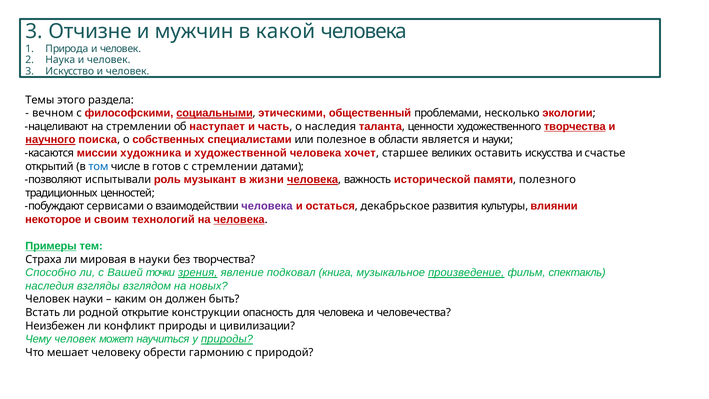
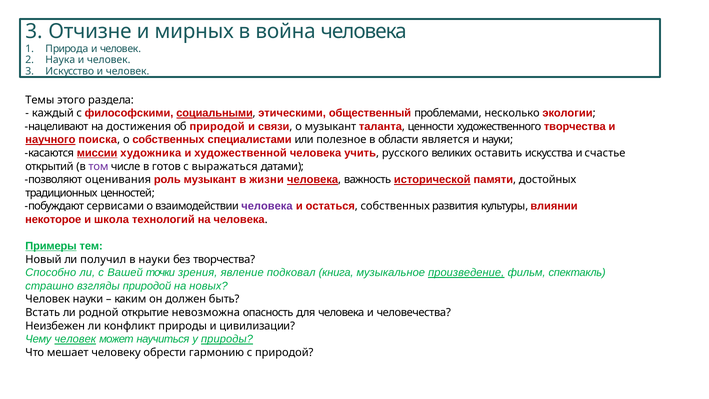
мужчин: мужчин -> мирных
какой: какой -> война
вечном: вечном -> каждый
на стремлении: стремлении -> достижения
об наступает: наступает -> природой
часть: часть -> связи
о наследия: наследия -> музыкант
творчества at (575, 126) underline: present -> none
миссии underline: none -> present
хочет: хочет -> учить
старшее: старшее -> русского
том colour: blue -> purple
с стремлении: стремлении -> выражаться
испытывали: испытывали -> оценивания
исторической underline: none -> present
полезного: полезного -> достойных
декабрьское at (395, 206): декабрьское -> собственных
своим: своим -> школа
человека at (239, 219) underline: present -> none
Страха: Страха -> Новый
мировая: мировая -> получил
зрения underline: present -> none
наследия at (50, 286): наследия -> страшно
взгляды взглядом: взглядом -> природой
конструкции: конструкции -> невозможна
человек at (75, 339) underline: none -> present
